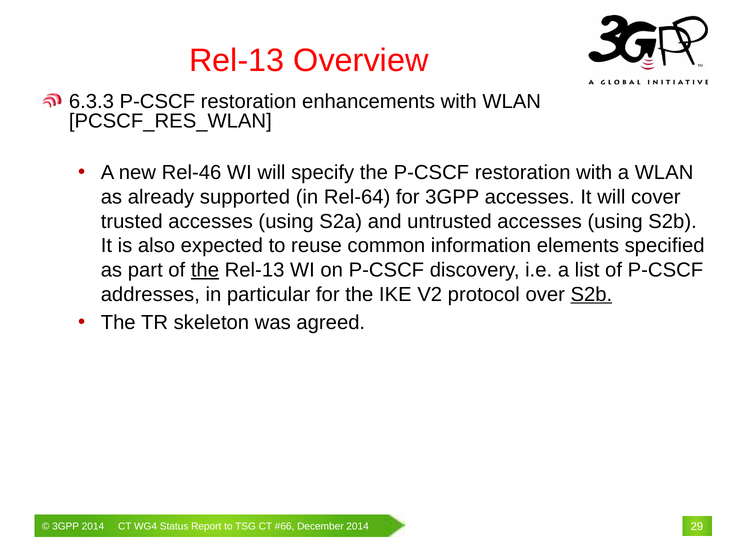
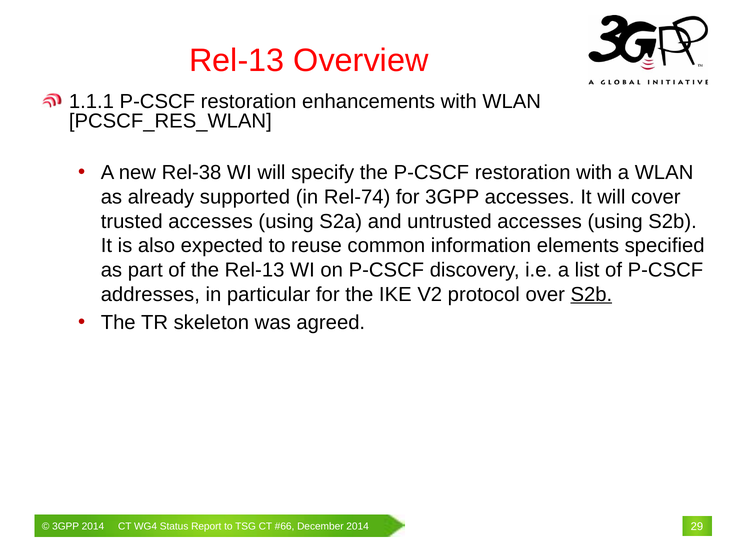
6.3.3: 6.3.3 -> 1.1.1
Rel-46: Rel-46 -> Rel-38
Rel-64: Rel-64 -> Rel-74
the at (205, 270) underline: present -> none
